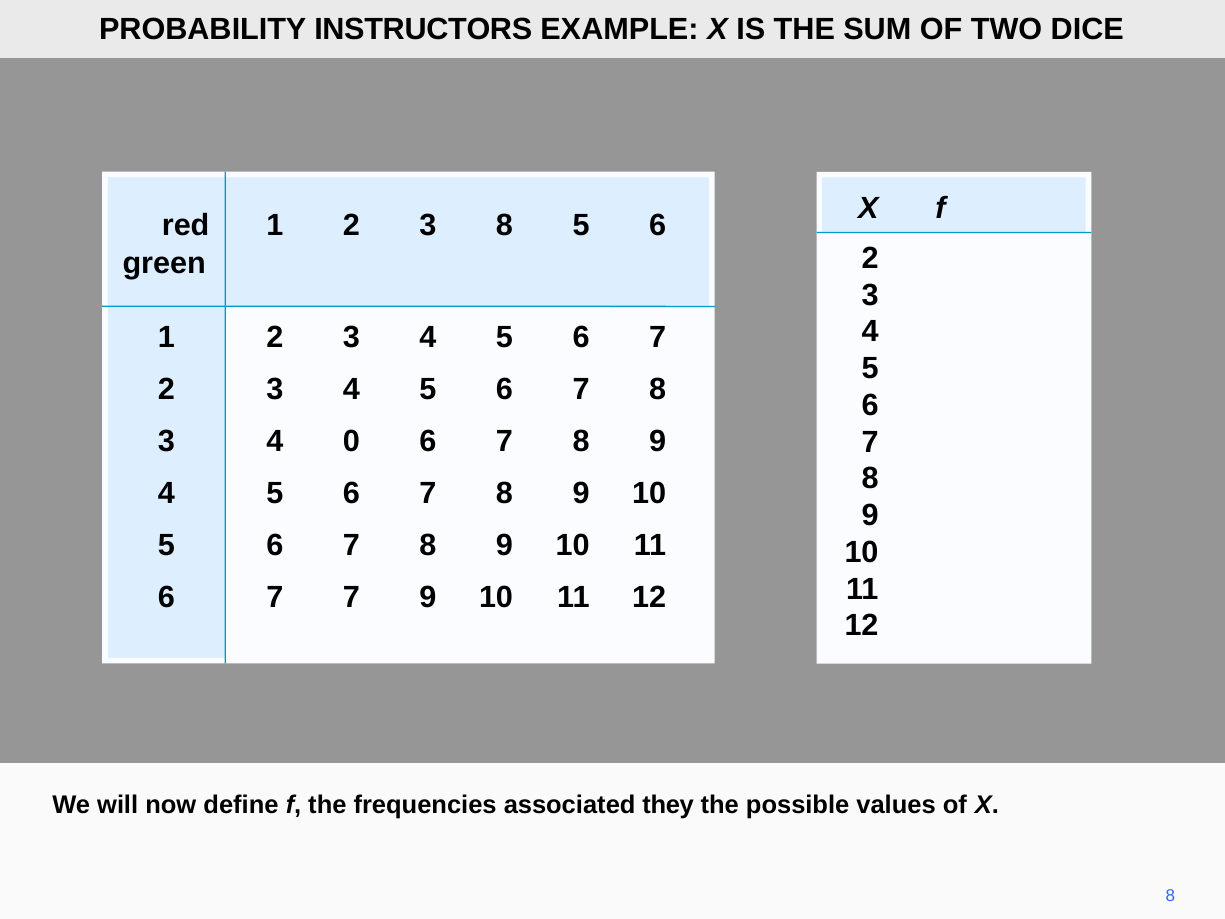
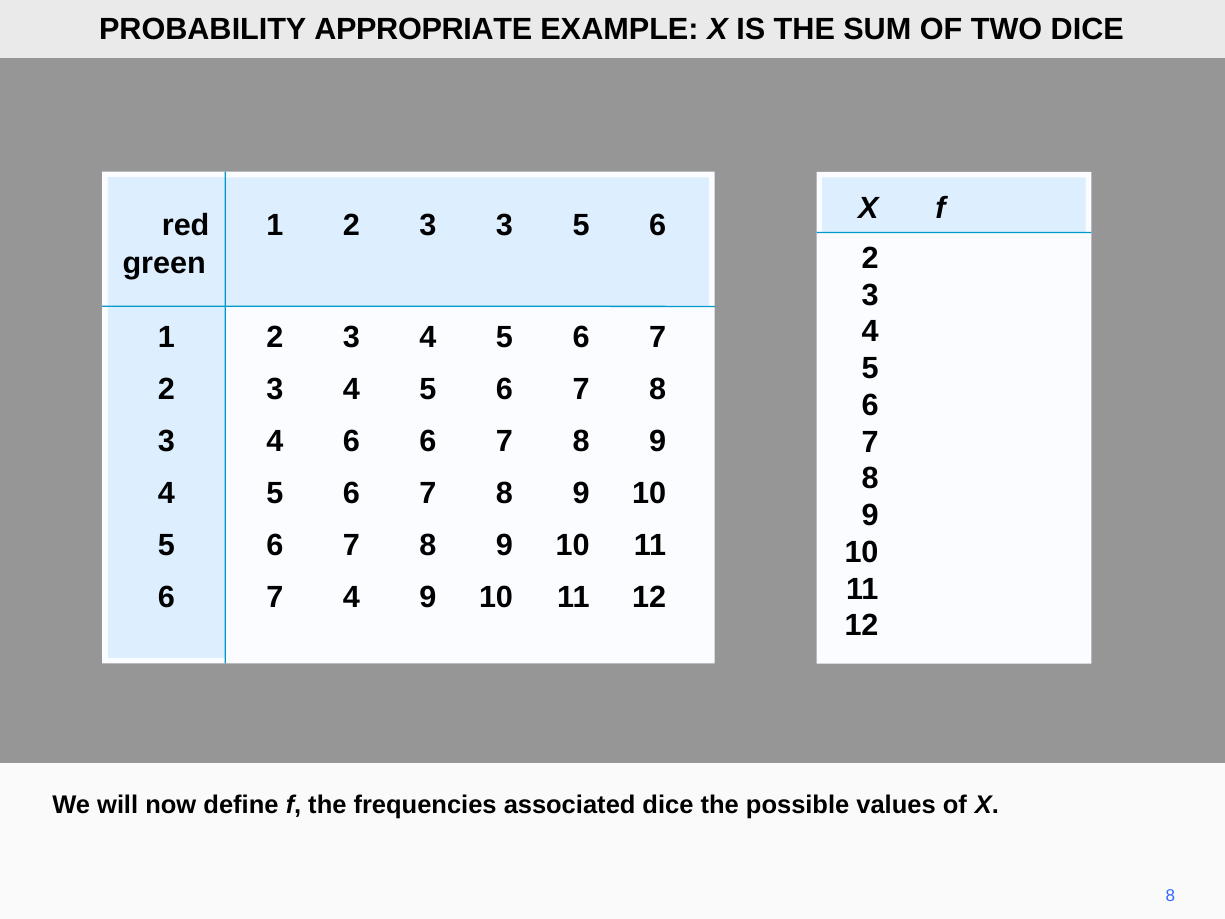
INSTRUCTORS: INSTRUCTORS -> APPROPRIATE
3 8: 8 -> 3
4 0: 0 -> 6
7 7: 7 -> 4
associated they: they -> dice
